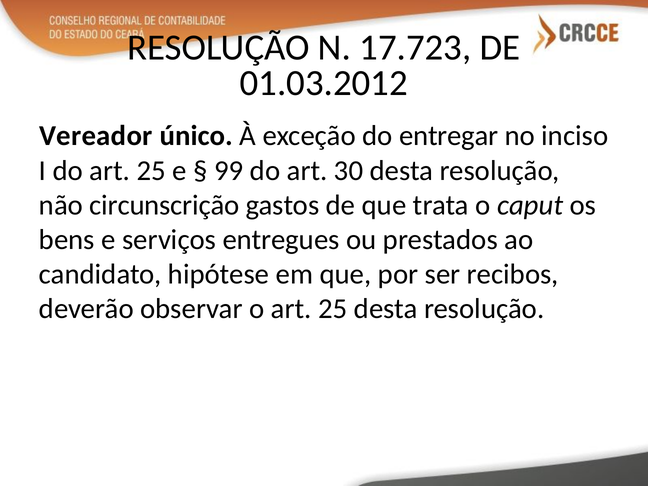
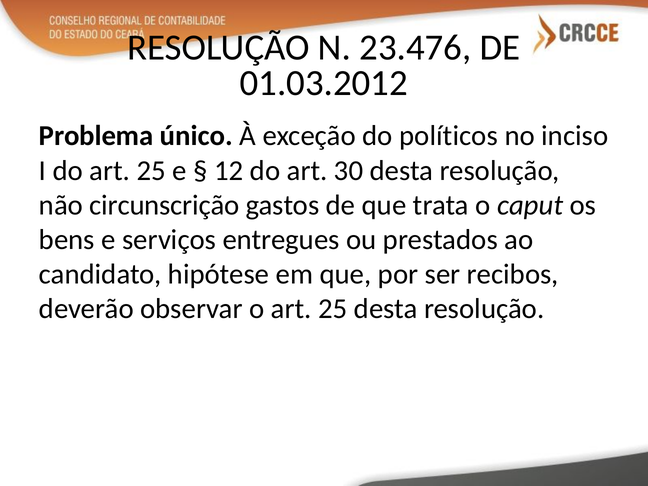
17.723: 17.723 -> 23.476
Vereador: Vereador -> Problema
entregar: entregar -> políticos
99: 99 -> 12
